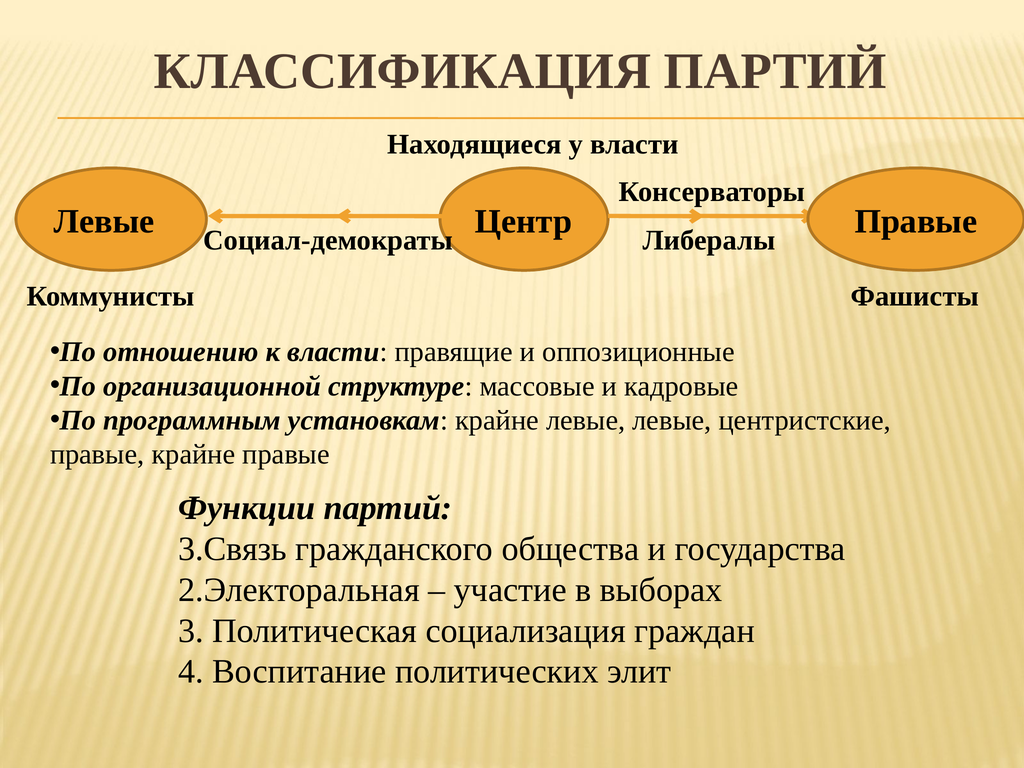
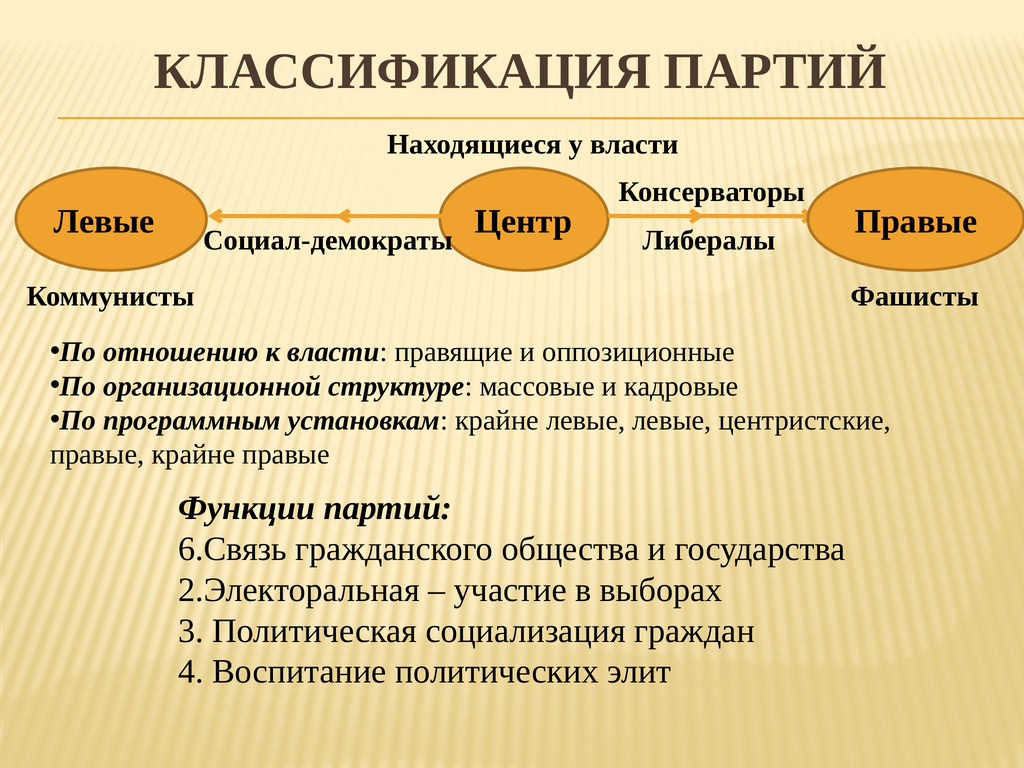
3.Связь: 3.Связь -> 6.Связь
